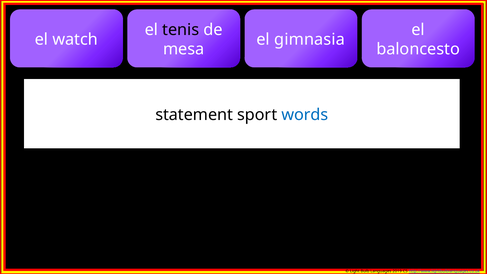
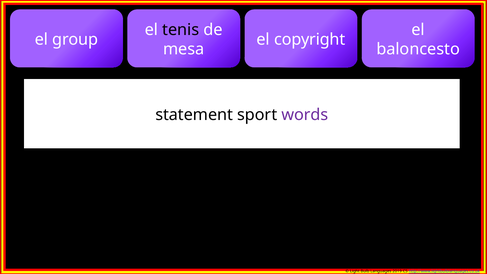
watch: watch -> group
gimnasia: gimnasia -> copyright
words colour: blue -> purple
